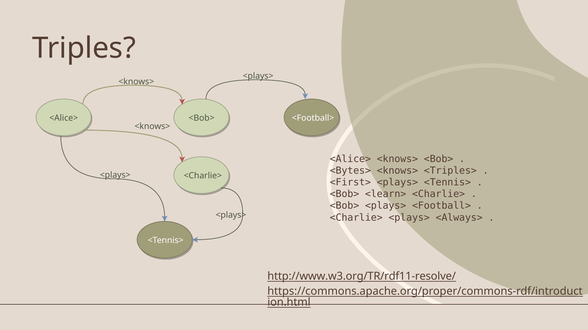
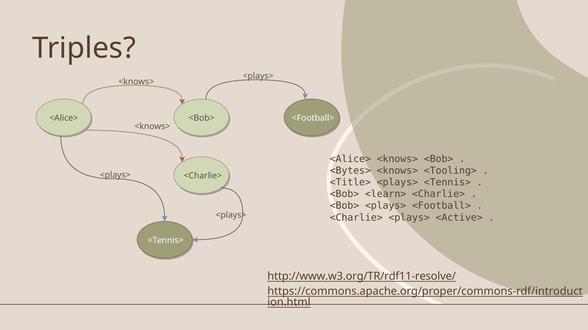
<Triples>: <Triples> -> <Tooling>
<First>: <First> -> <Title>
<Always>: <Always> -> <Active>
